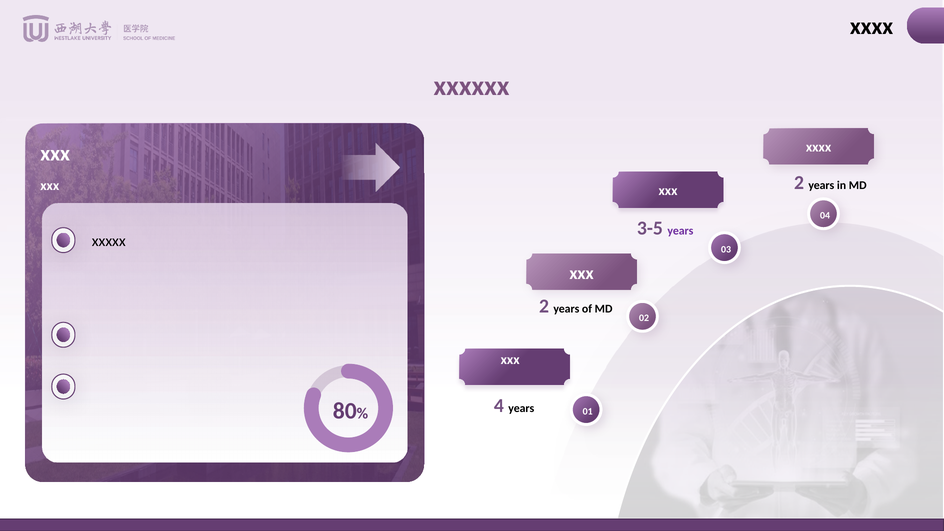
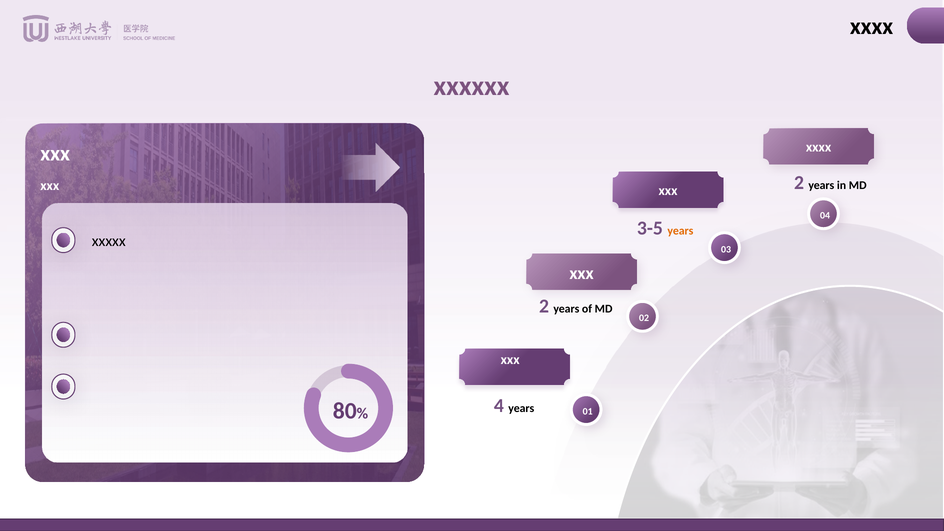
years at (680, 231) colour: purple -> orange
